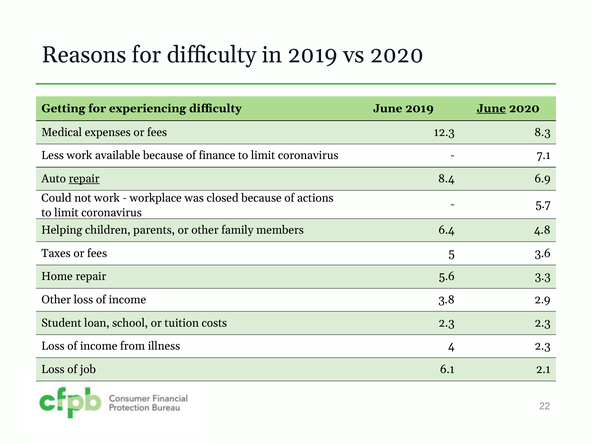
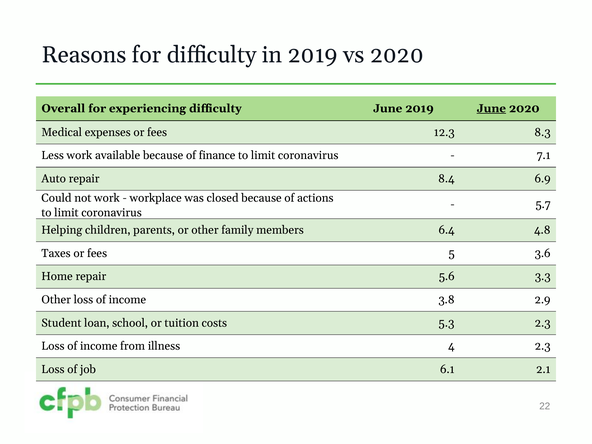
Getting: Getting -> Overall
repair at (84, 179) underline: present -> none
costs 2.3: 2.3 -> 5.3
